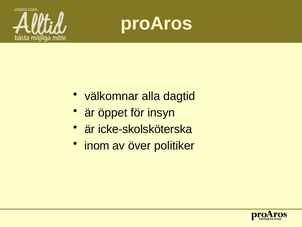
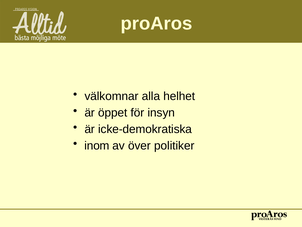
dagtid: dagtid -> helhet
icke-skolsköterska: icke-skolsköterska -> icke-demokratiska
